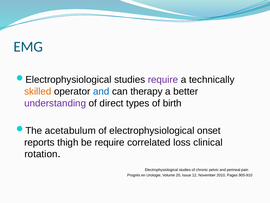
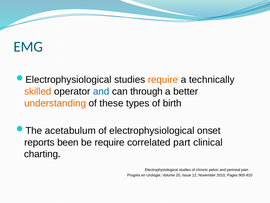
require at (163, 80) colour: purple -> orange
therapy: therapy -> through
understanding colour: purple -> orange
direct: direct -> these
thigh: thigh -> been
loss: loss -> part
rotation: rotation -> charting
